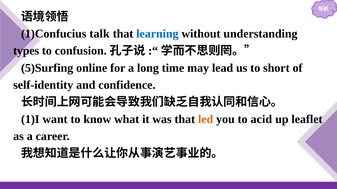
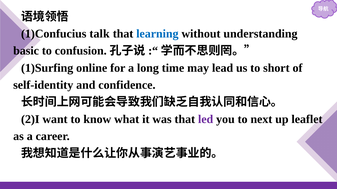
types: types -> basic
5)Surfing: 5)Surfing -> 1)Surfing
1)I: 1)I -> 2)I
led colour: orange -> purple
acid: acid -> next
